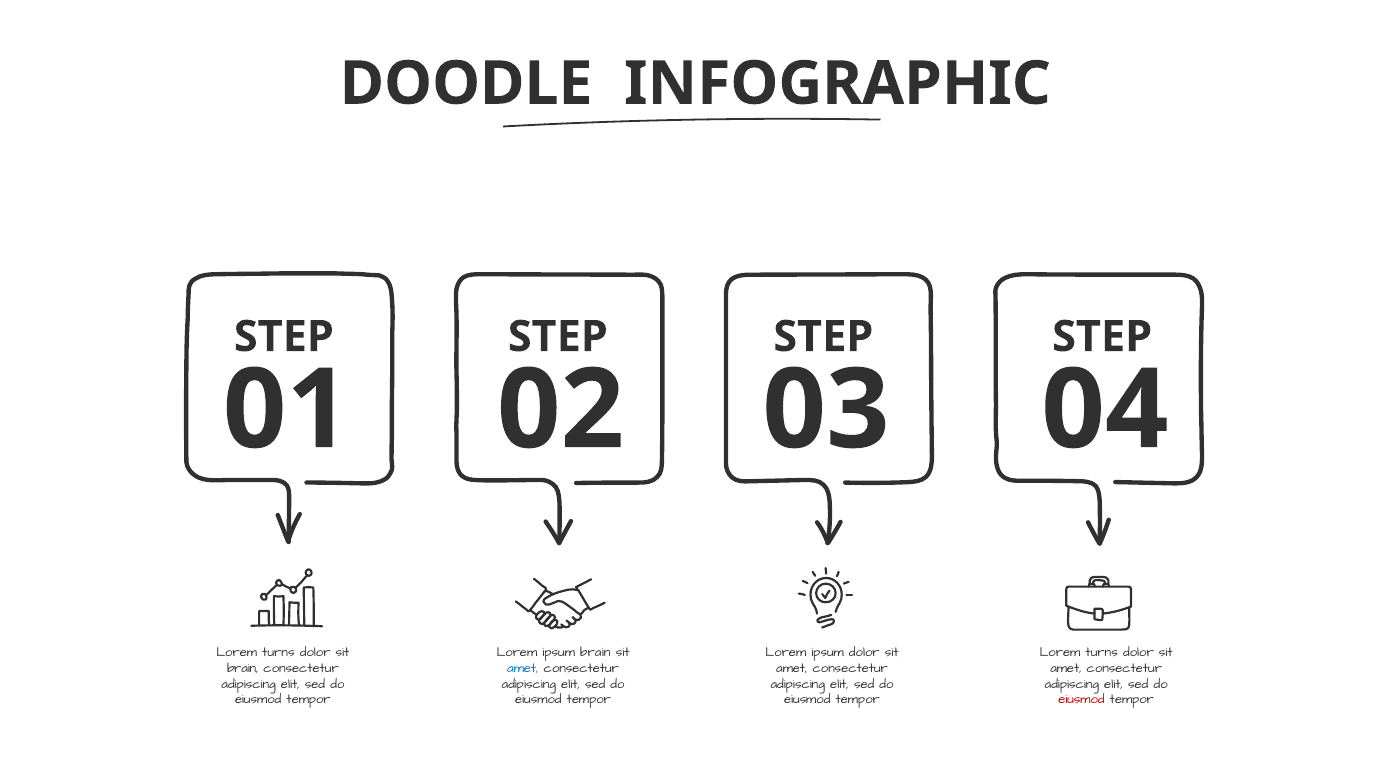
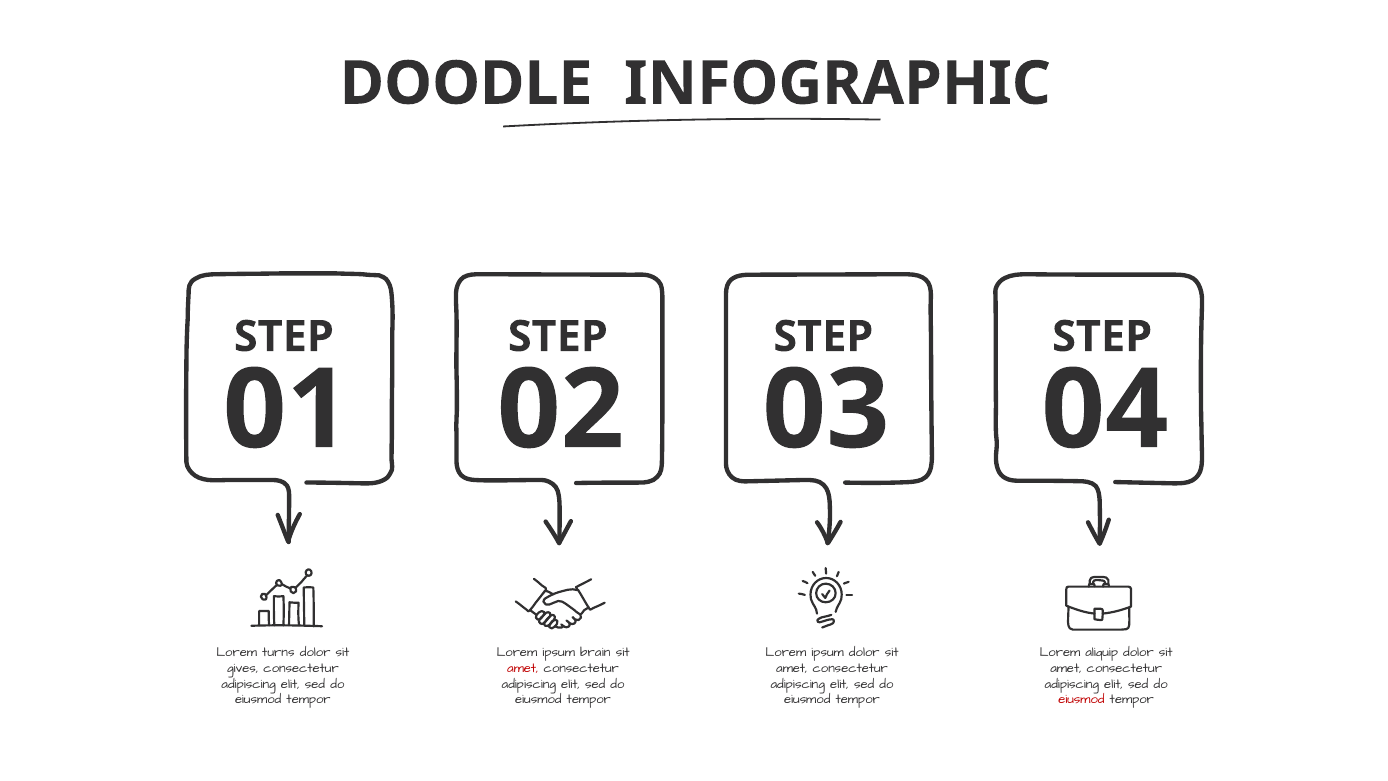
turns at (1102, 652): turns -> aliquip
brain at (243, 668): brain -> gives
amet at (523, 668) colour: blue -> red
